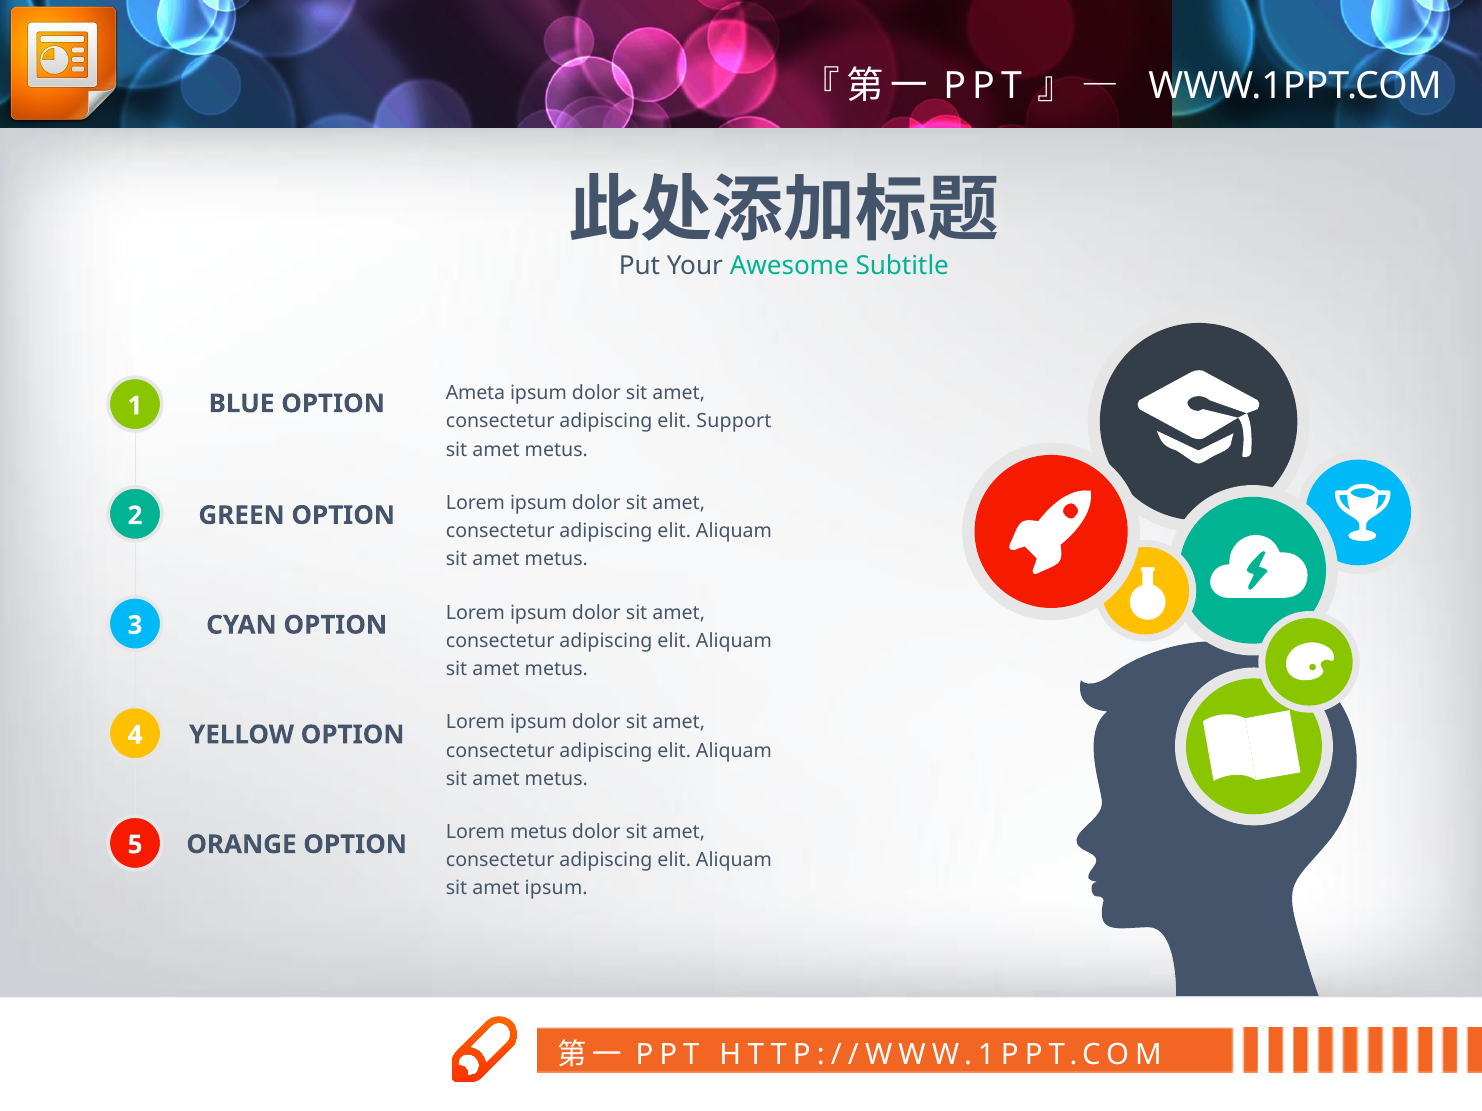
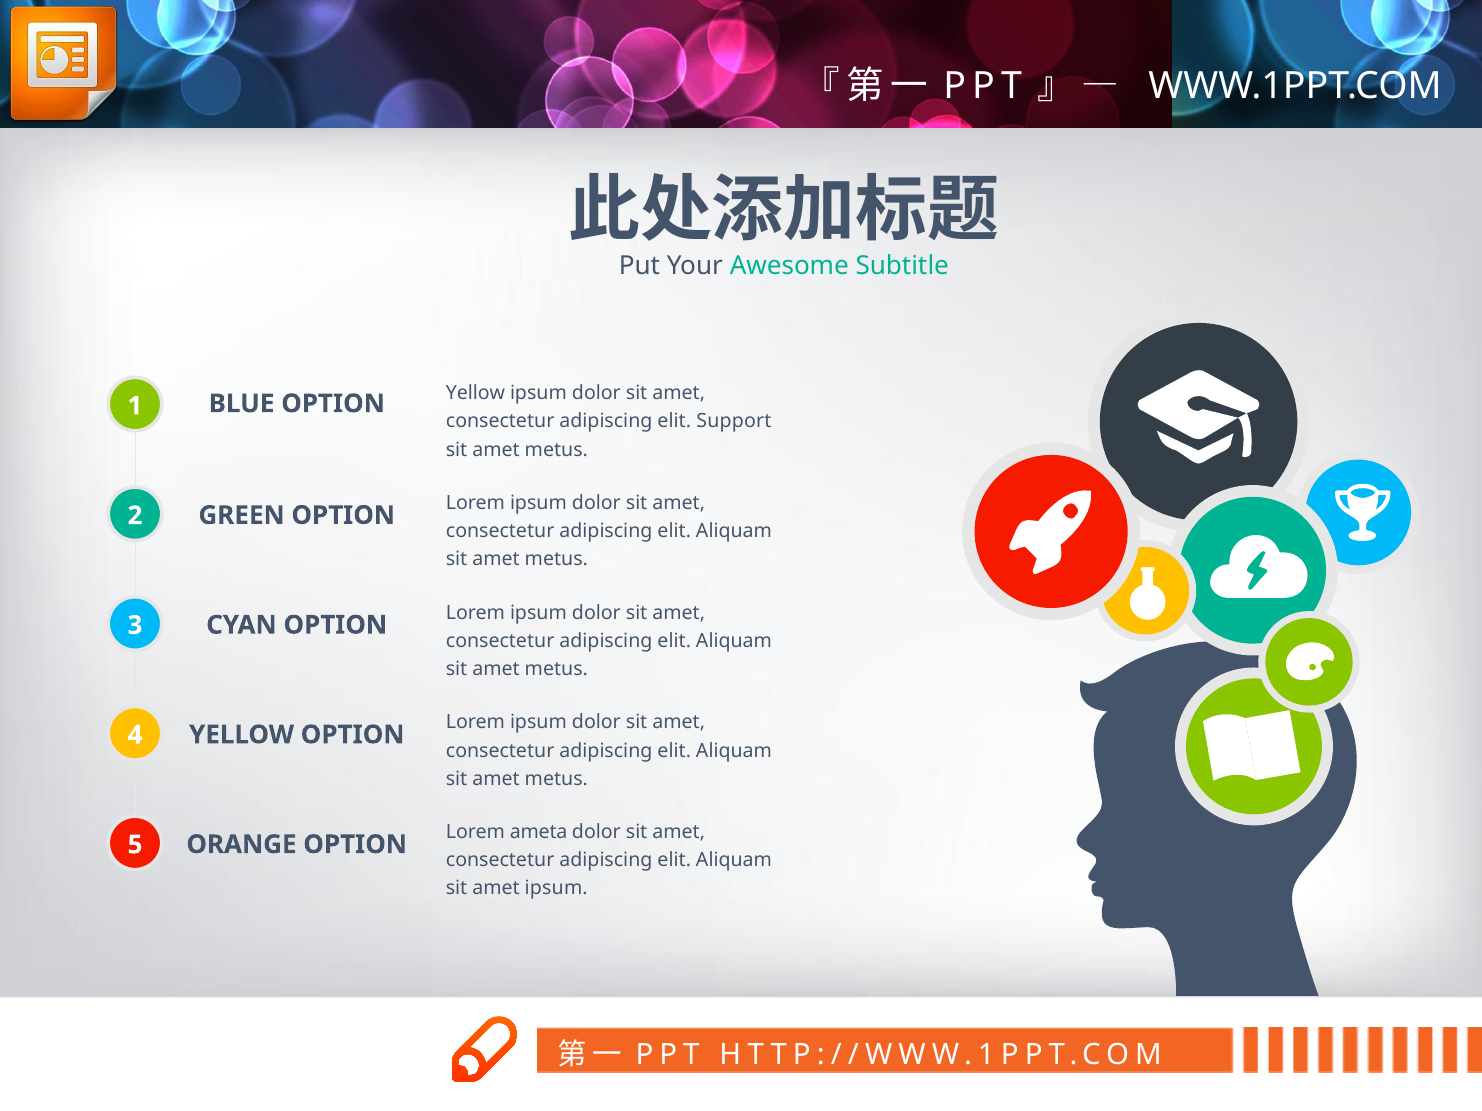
Ameta at (475, 393): Ameta -> Yellow
Lorem metus: metus -> ameta
